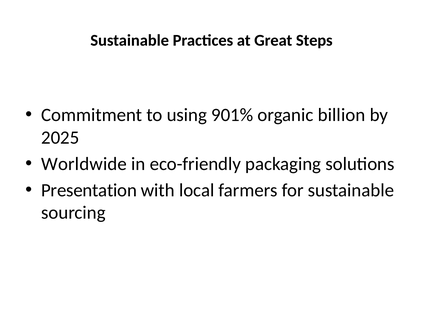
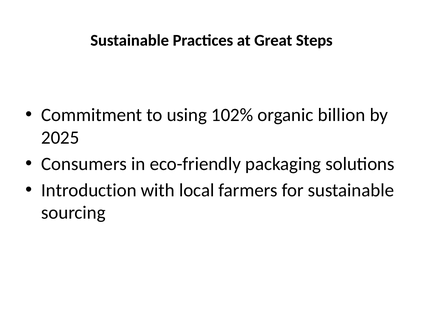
901%: 901% -> 102%
Worldwide: Worldwide -> Consumers
Presentation: Presentation -> Introduction
